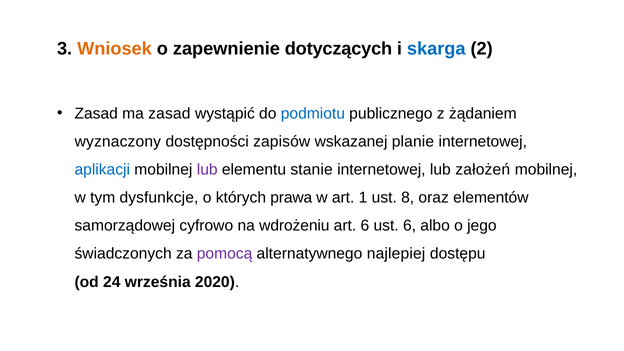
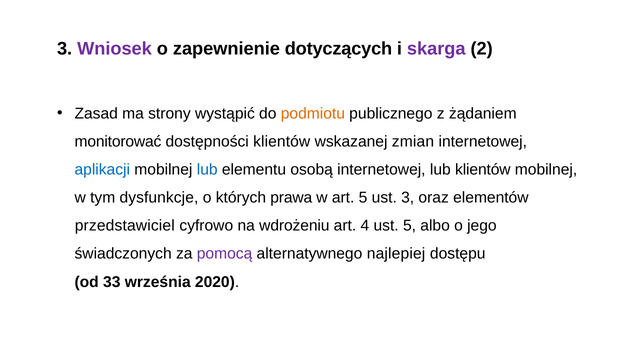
Wniosek colour: orange -> purple
skarga colour: blue -> purple
ma zasad: zasad -> strony
podmiotu colour: blue -> orange
wyznaczony: wyznaczony -> monitorować
dostępności zapisów: zapisów -> klientów
planie: planie -> zmian
lub at (207, 170) colour: purple -> blue
stanie: stanie -> osobą
lub założeń: założeń -> klientów
art 1: 1 -> 5
ust 8: 8 -> 3
samorządowej: samorządowej -> przedstawiciel
art 6: 6 -> 4
ust 6: 6 -> 5
24: 24 -> 33
